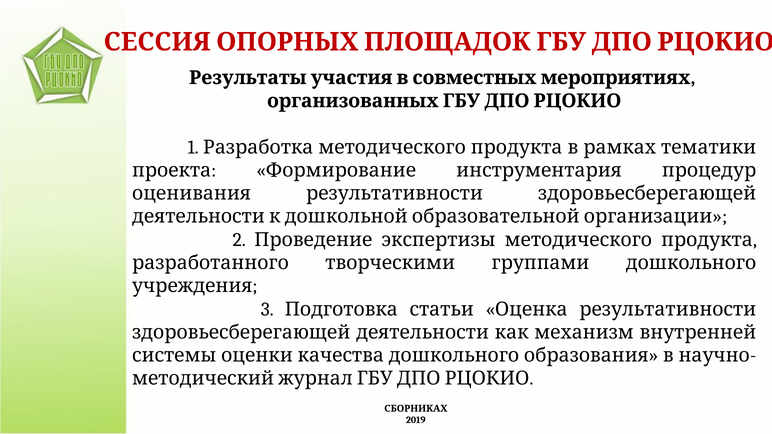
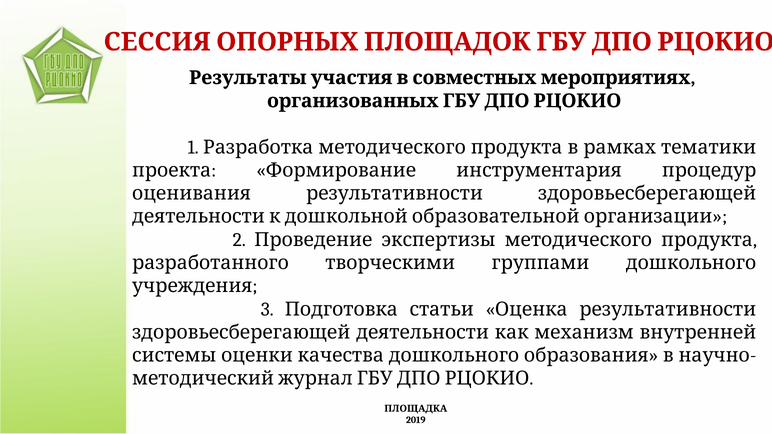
СБОРНИКАХ: СБОРНИКАХ -> ПЛОЩАДКА
